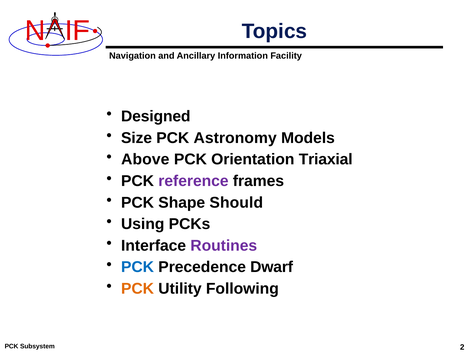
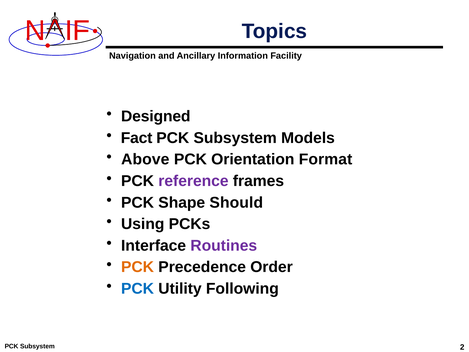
Size: Size -> Fact
Astronomy at (235, 138): Astronomy -> Subsystem
Triaxial: Triaxial -> Format
PCK at (138, 267) colour: blue -> orange
Dwarf: Dwarf -> Order
PCK at (138, 289) colour: orange -> blue
